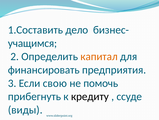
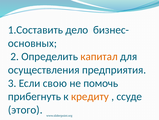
учащимся: учащимся -> основных
финансировать: финансировать -> осуществления
кредиту colour: black -> orange
виды: виды -> этого
